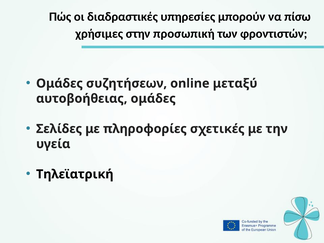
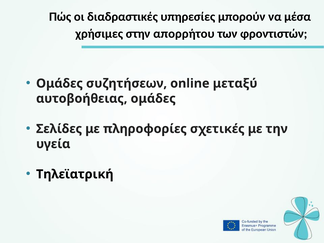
πίσω: πίσω -> μέσα
προσωπική: προσωπική -> απορρήτου
